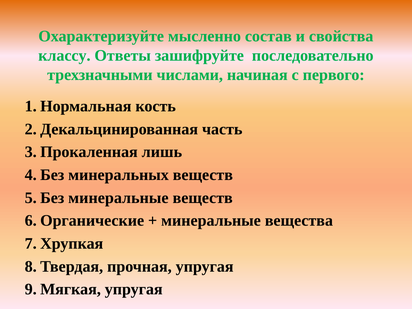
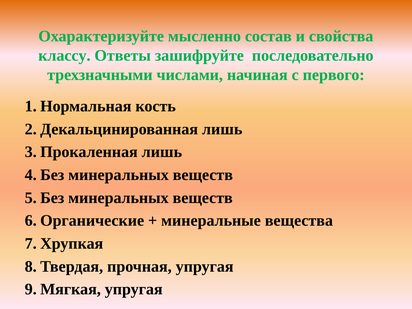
часть at (222, 129): часть -> лишь
минеральные at (118, 198): минеральные -> минеральных
